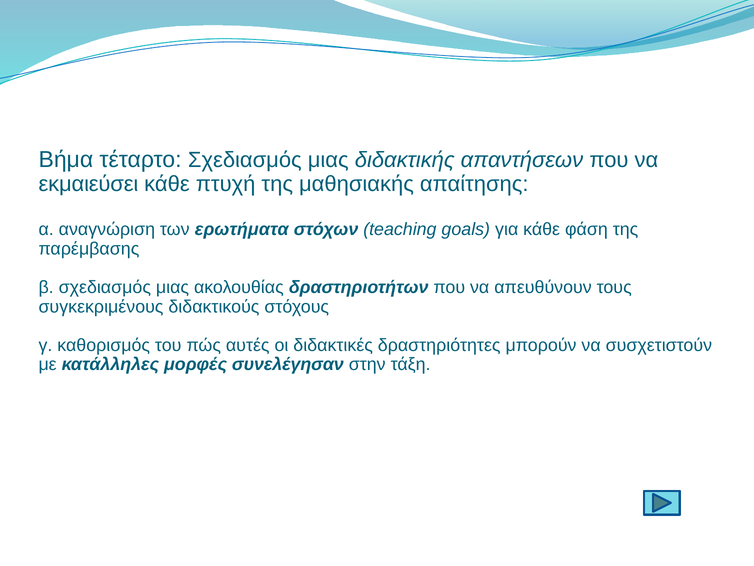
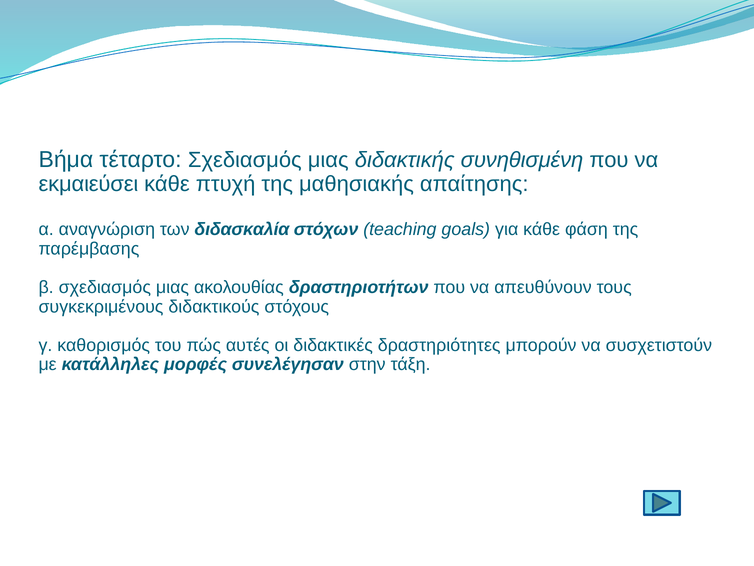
απαντήσεων: απαντήσεων -> συνηθισμένη
ερωτήματα: ερωτήματα -> διδασκαλία
